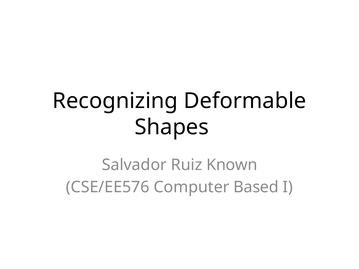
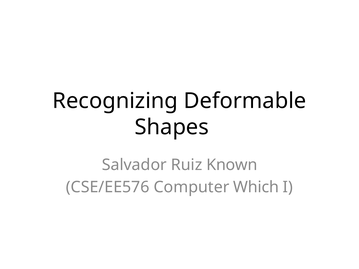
Based: Based -> Which
